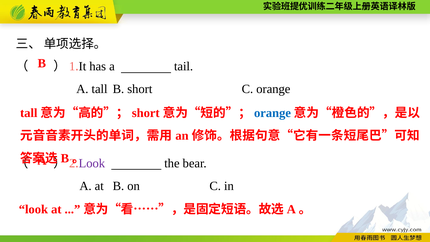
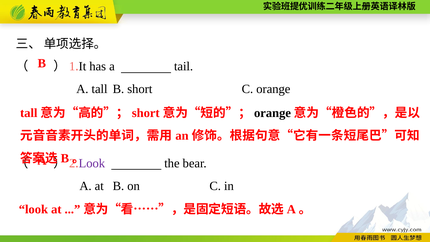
orange at (272, 113) colour: blue -> black
